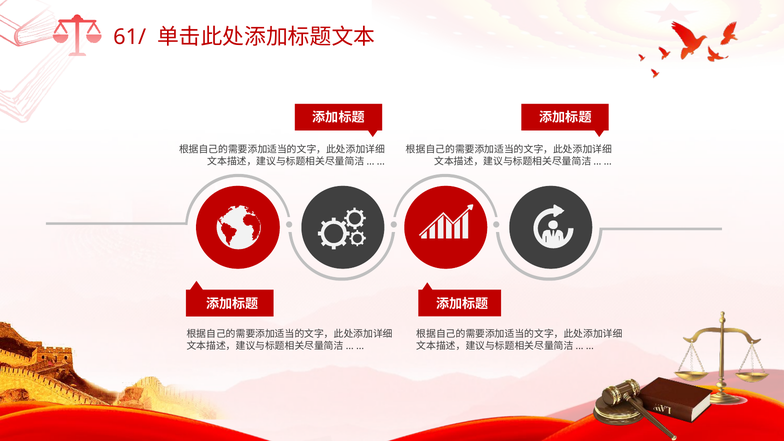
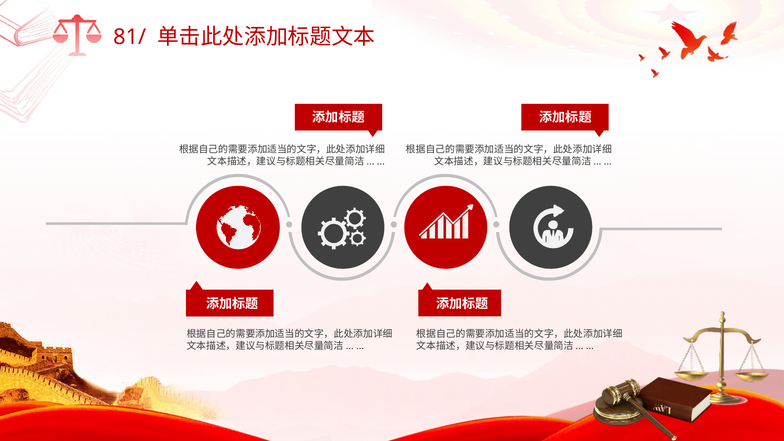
61/: 61/ -> 81/
